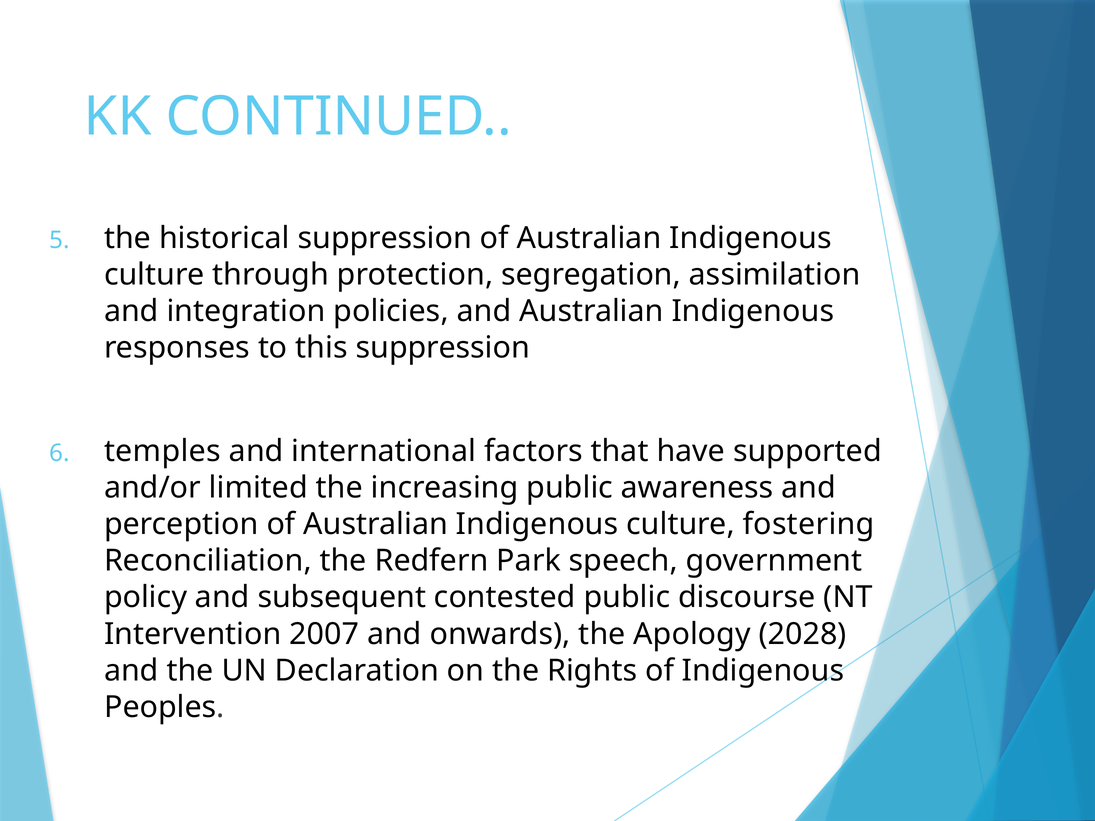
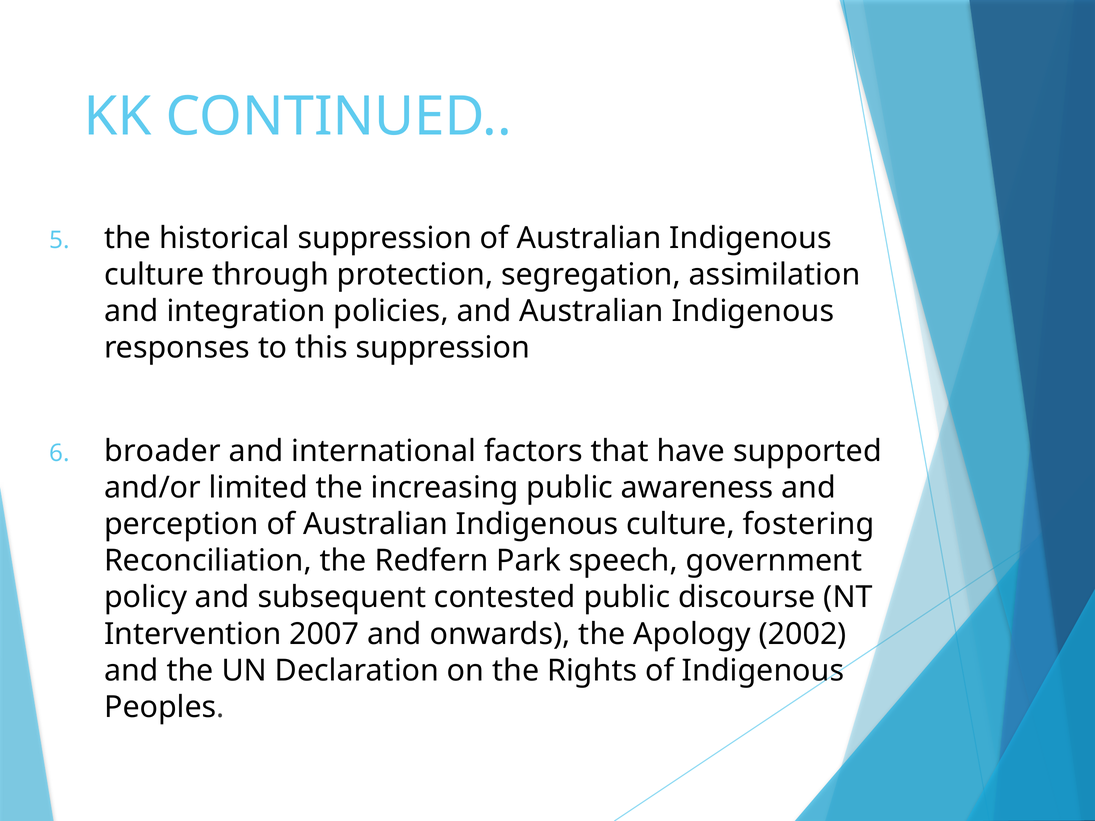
temples: temples -> broader
2028: 2028 -> 2002
